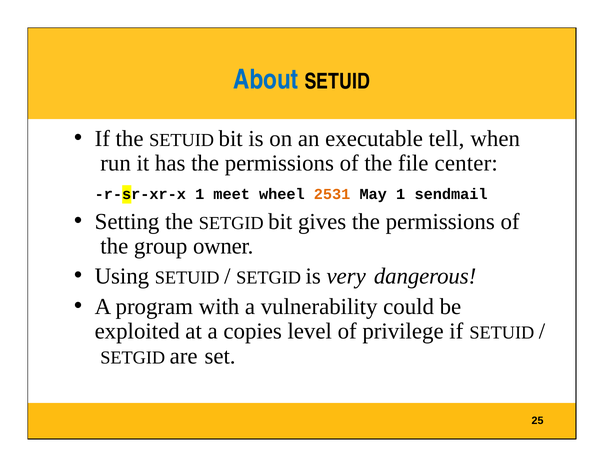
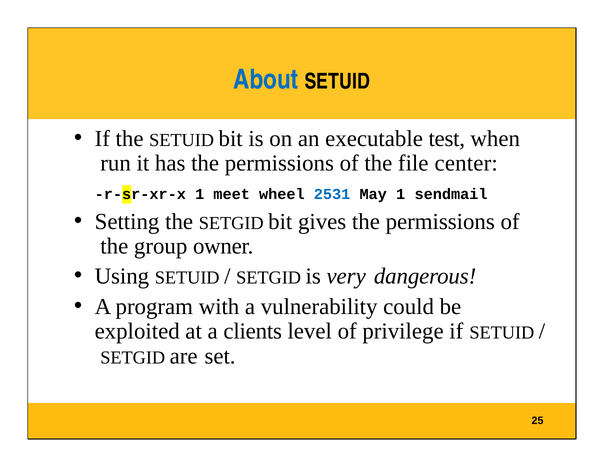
tell: tell -> test
2531 colour: orange -> blue
copies: copies -> clients
